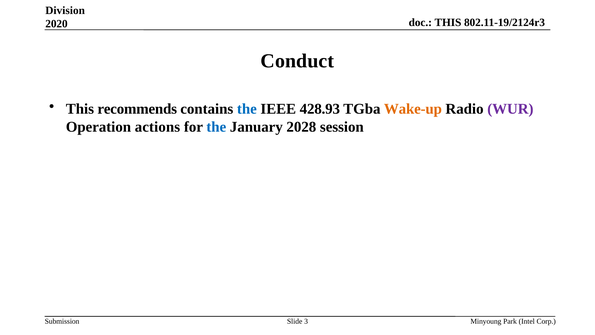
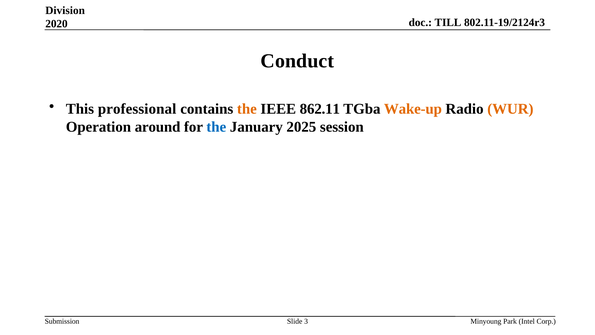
THIS at (448, 22): THIS -> TILL
recommends: recommends -> professional
the at (247, 109) colour: blue -> orange
428.93: 428.93 -> 862.11
WUR colour: purple -> orange
actions: actions -> around
2028: 2028 -> 2025
